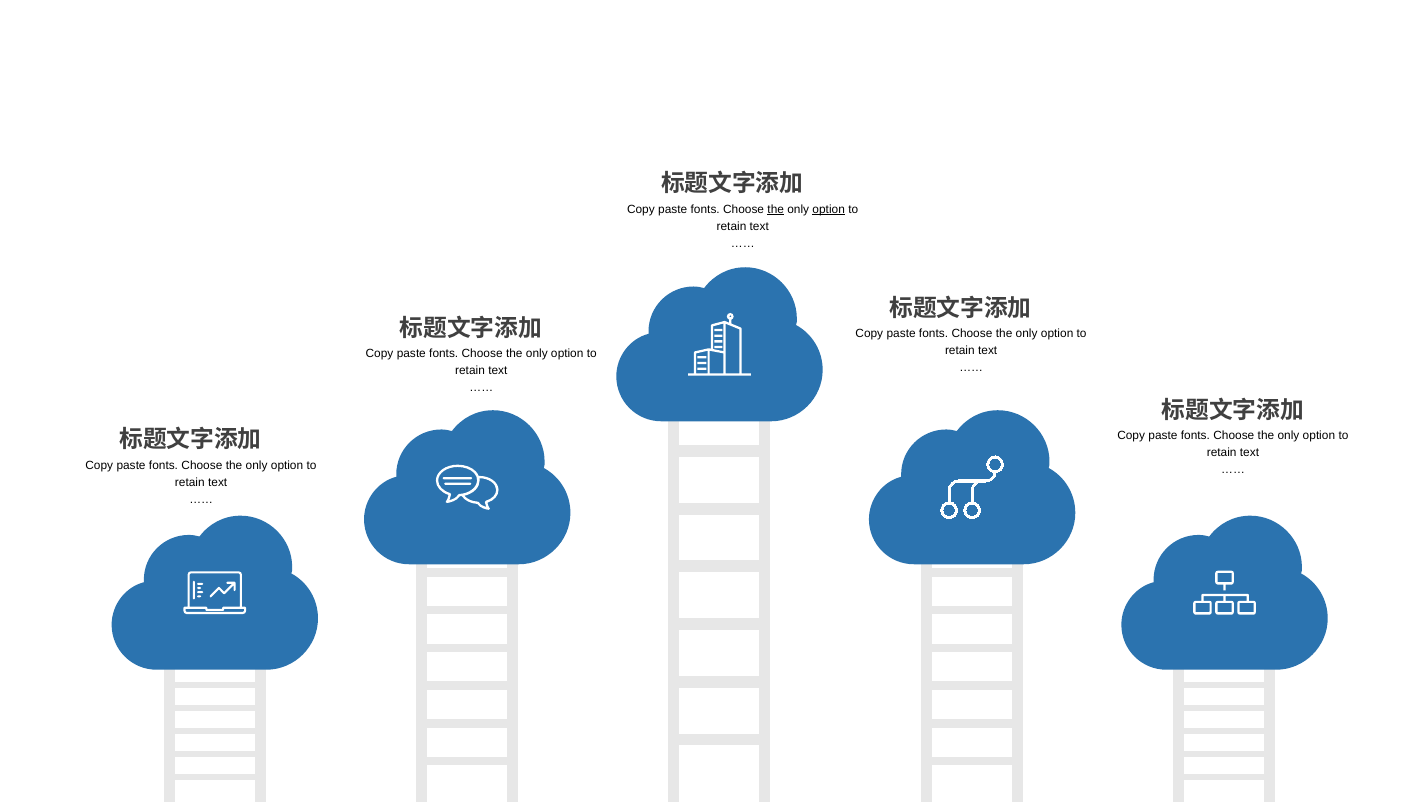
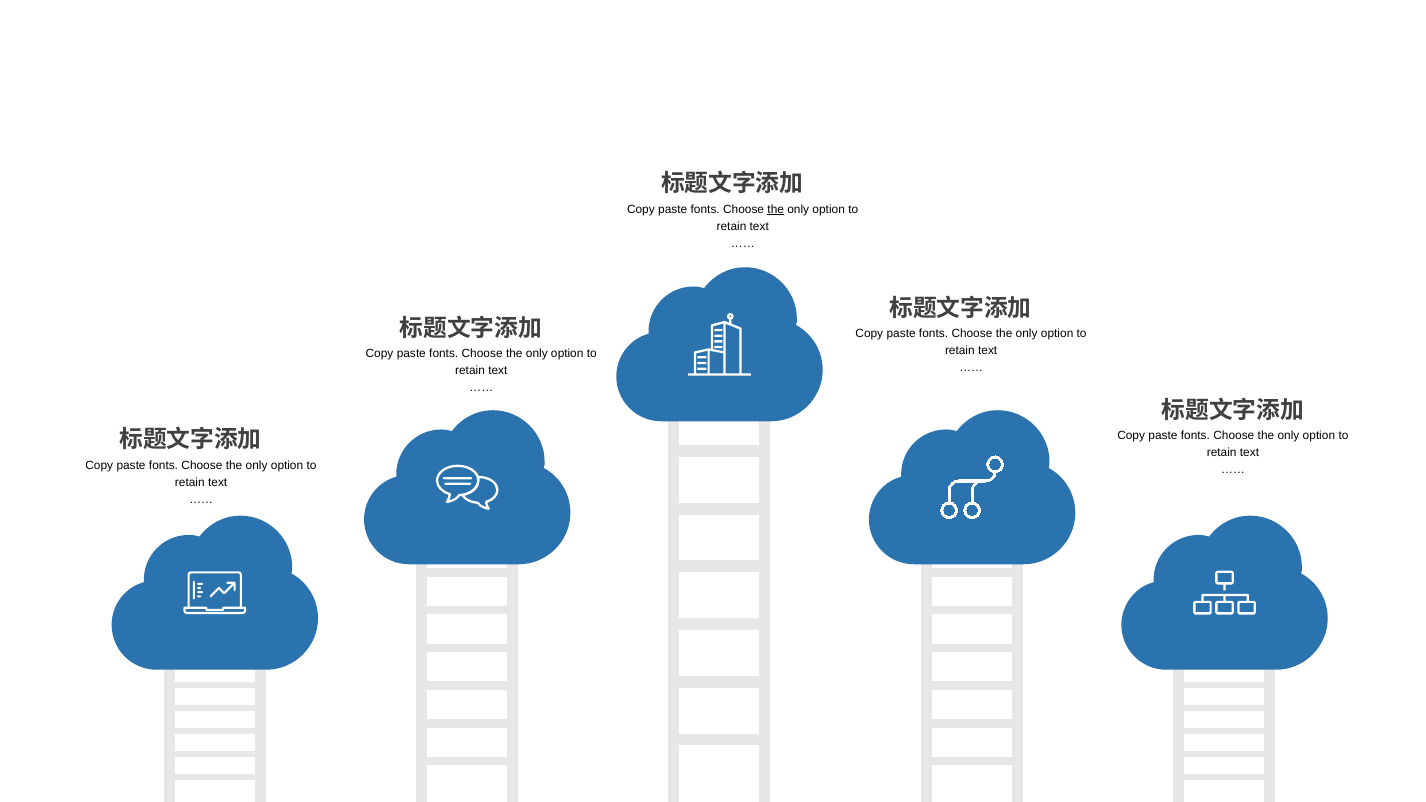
option at (829, 209) underline: present -> none
